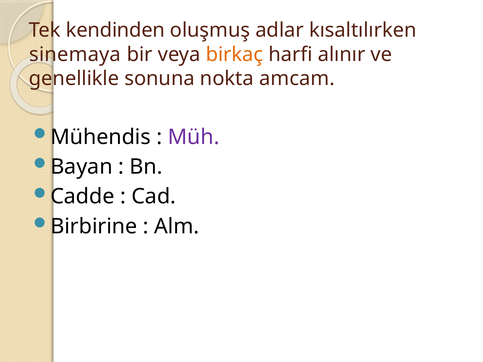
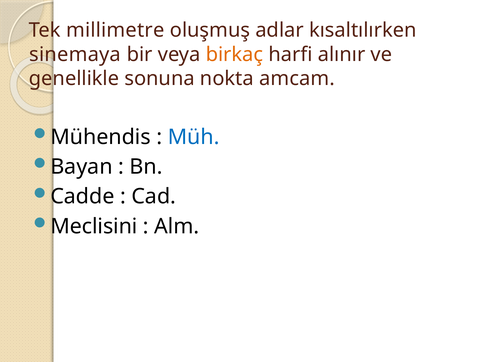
kendinden: kendinden -> millimetre
Müh colour: purple -> blue
Birbirine: Birbirine -> Meclisini
